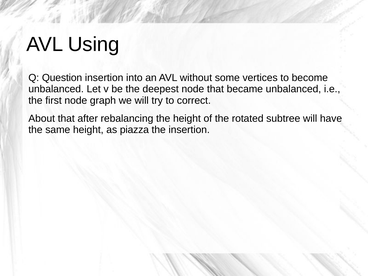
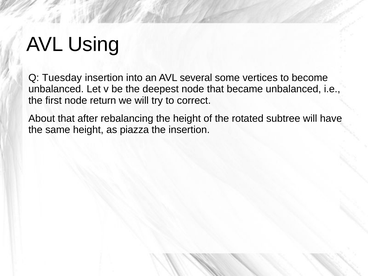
Question: Question -> Tuesday
without: without -> several
graph: graph -> return
